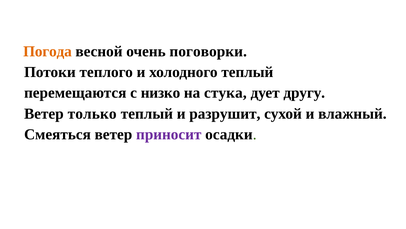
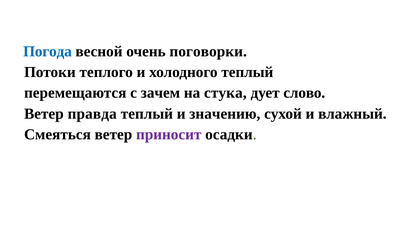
Погода colour: orange -> blue
низко: низко -> зачем
другу: другу -> слово
только: только -> правда
разрушит: разрушит -> значению
